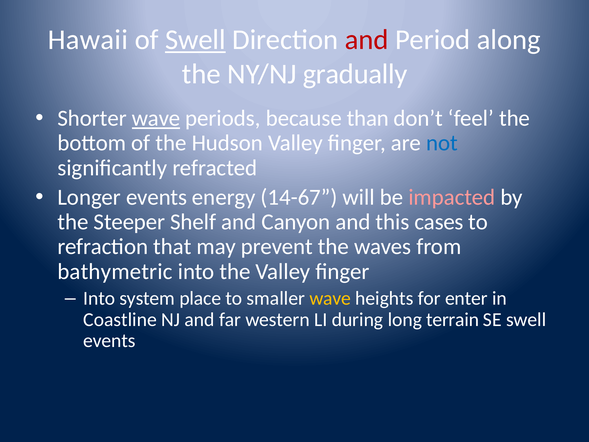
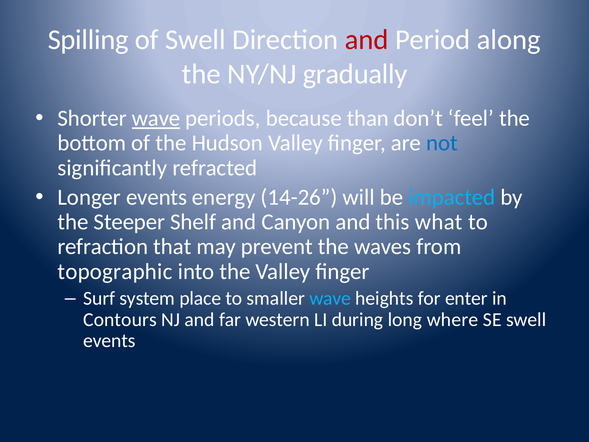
Hawaii: Hawaii -> Spilling
Swell at (195, 40) underline: present -> none
14-67: 14-67 -> 14-26
impacted colour: pink -> light blue
cases: cases -> what
bathymetric: bathymetric -> topographic
Into at (99, 298): Into -> Surf
wave at (330, 298) colour: yellow -> light blue
Coastline: Coastline -> Contours
terrain: terrain -> where
